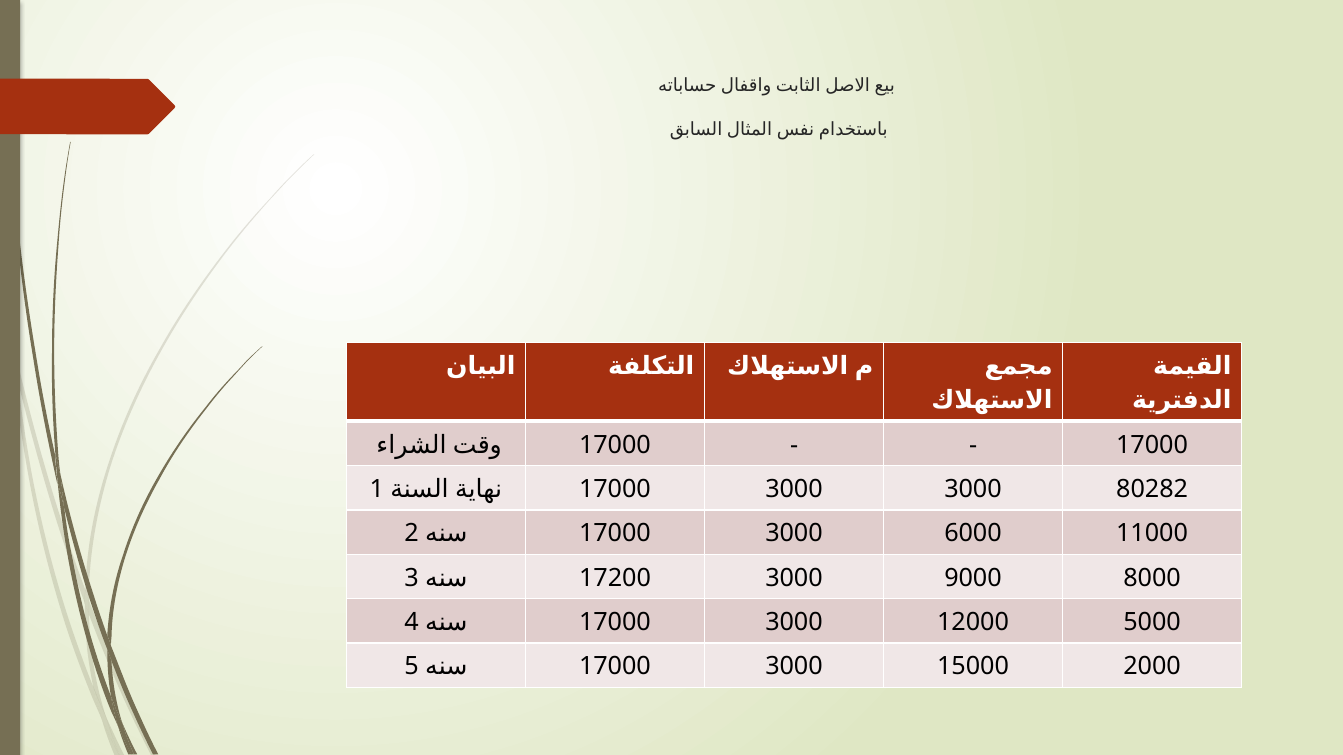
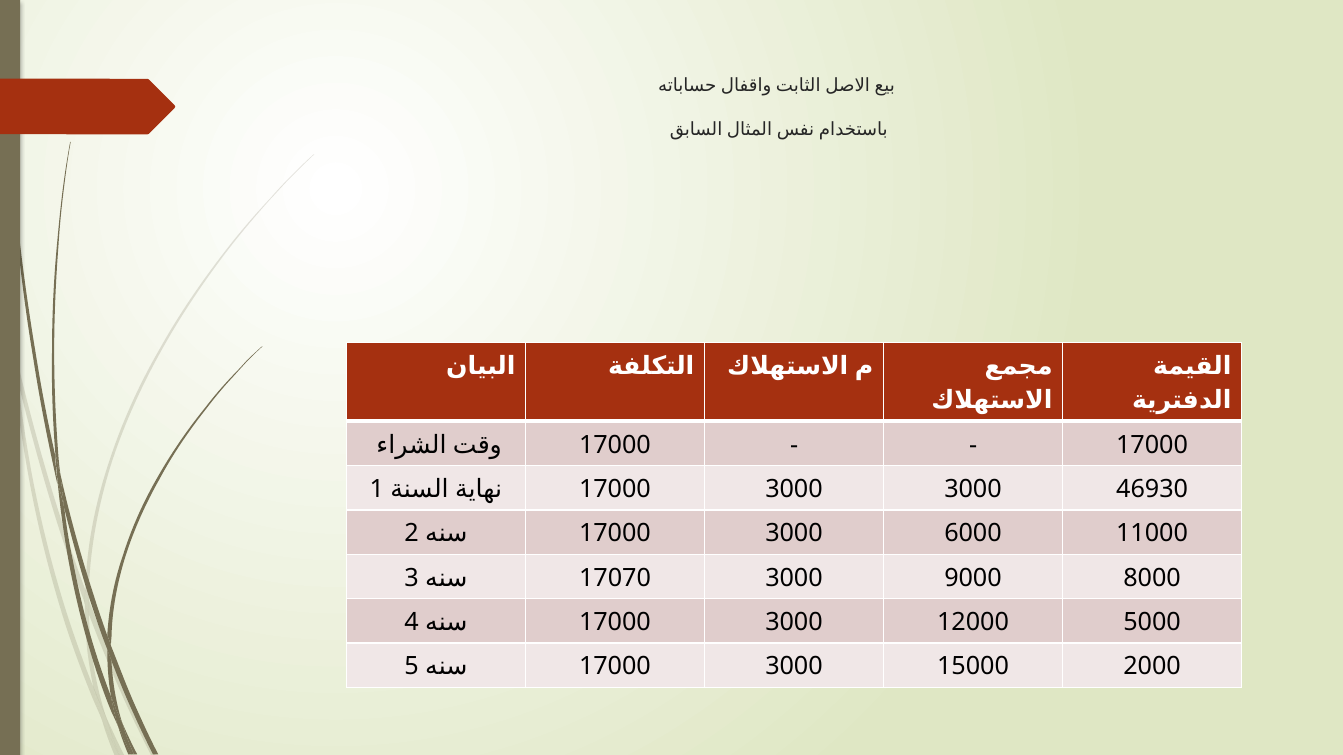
80282: 80282 -> 46930
17200: 17200 -> 17070
